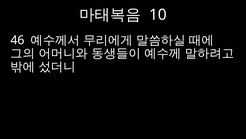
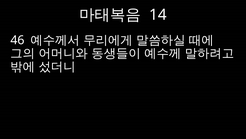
10: 10 -> 14
